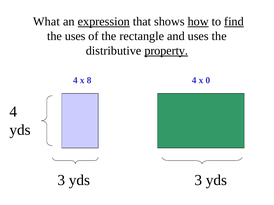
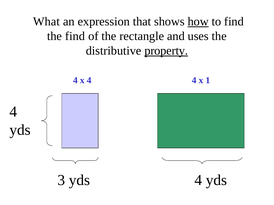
expression underline: present -> none
find at (234, 22) underline: present -> none
the uses: uses -> find
x 8: 8 -> 4
0: 0 -> 1
3 yds 3: 3 -> 4
